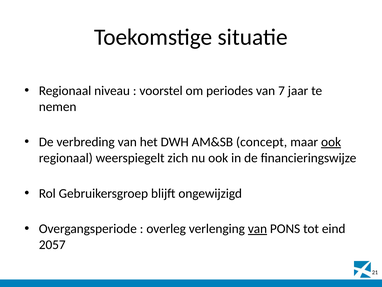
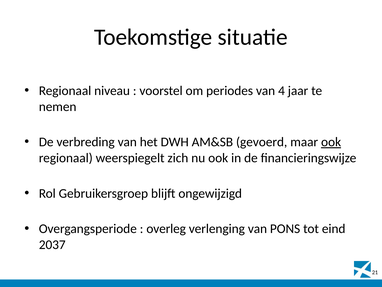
7: 7 -> 4
concept: concept -> gevoerd
van at (257, 228) underline: present -> none
2057: 2057 -> 2037
